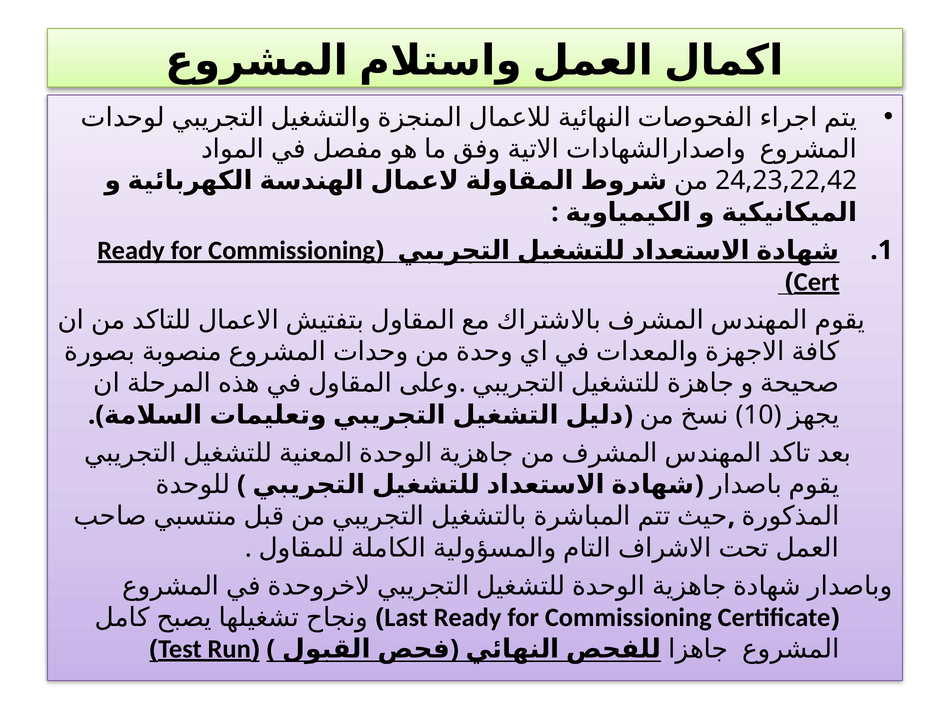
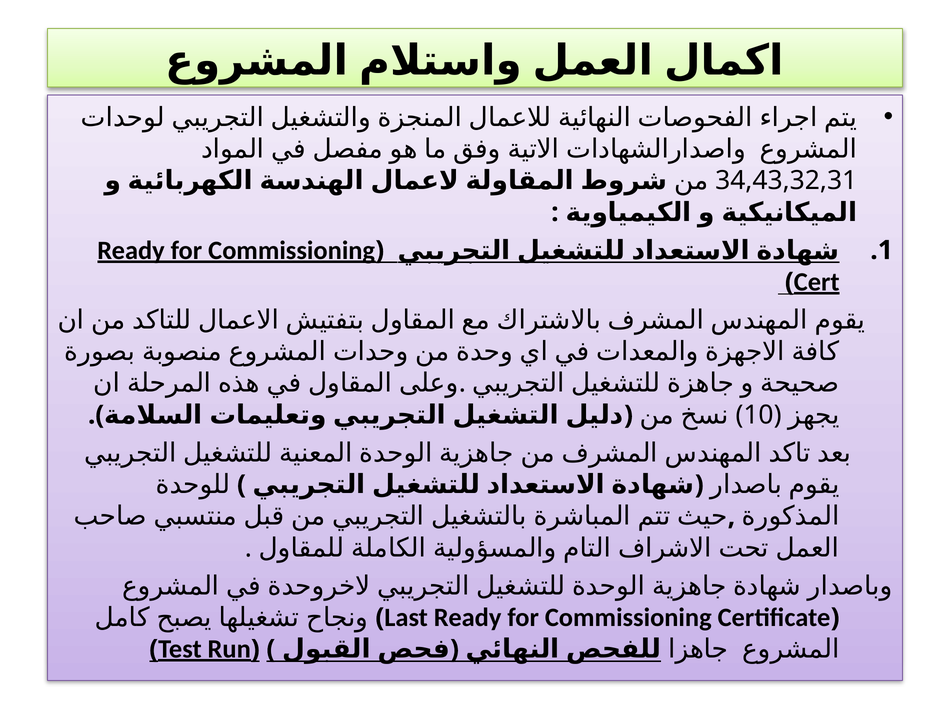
24,23,22,42: 24,23,22,42 -> 34,43,32,31
